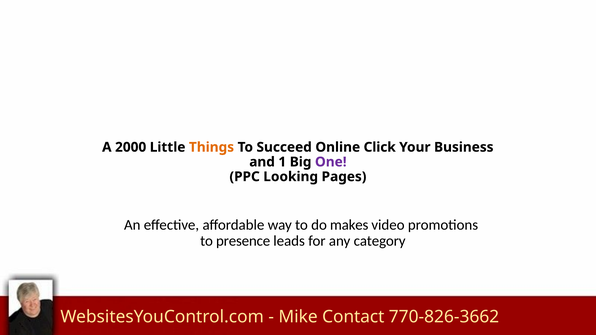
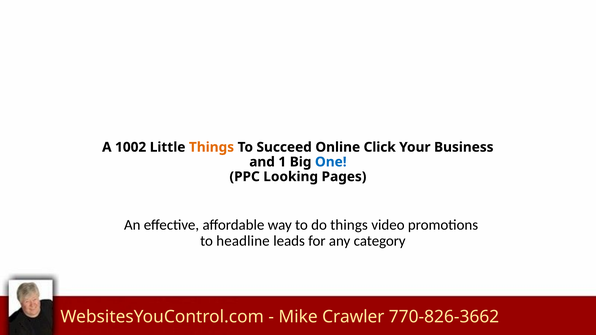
2000: 2000 -> 1002
One colour: purple -> blue
do makes: makes -> things
presence: presence -> headline
Contact: Contact -> Crawler
